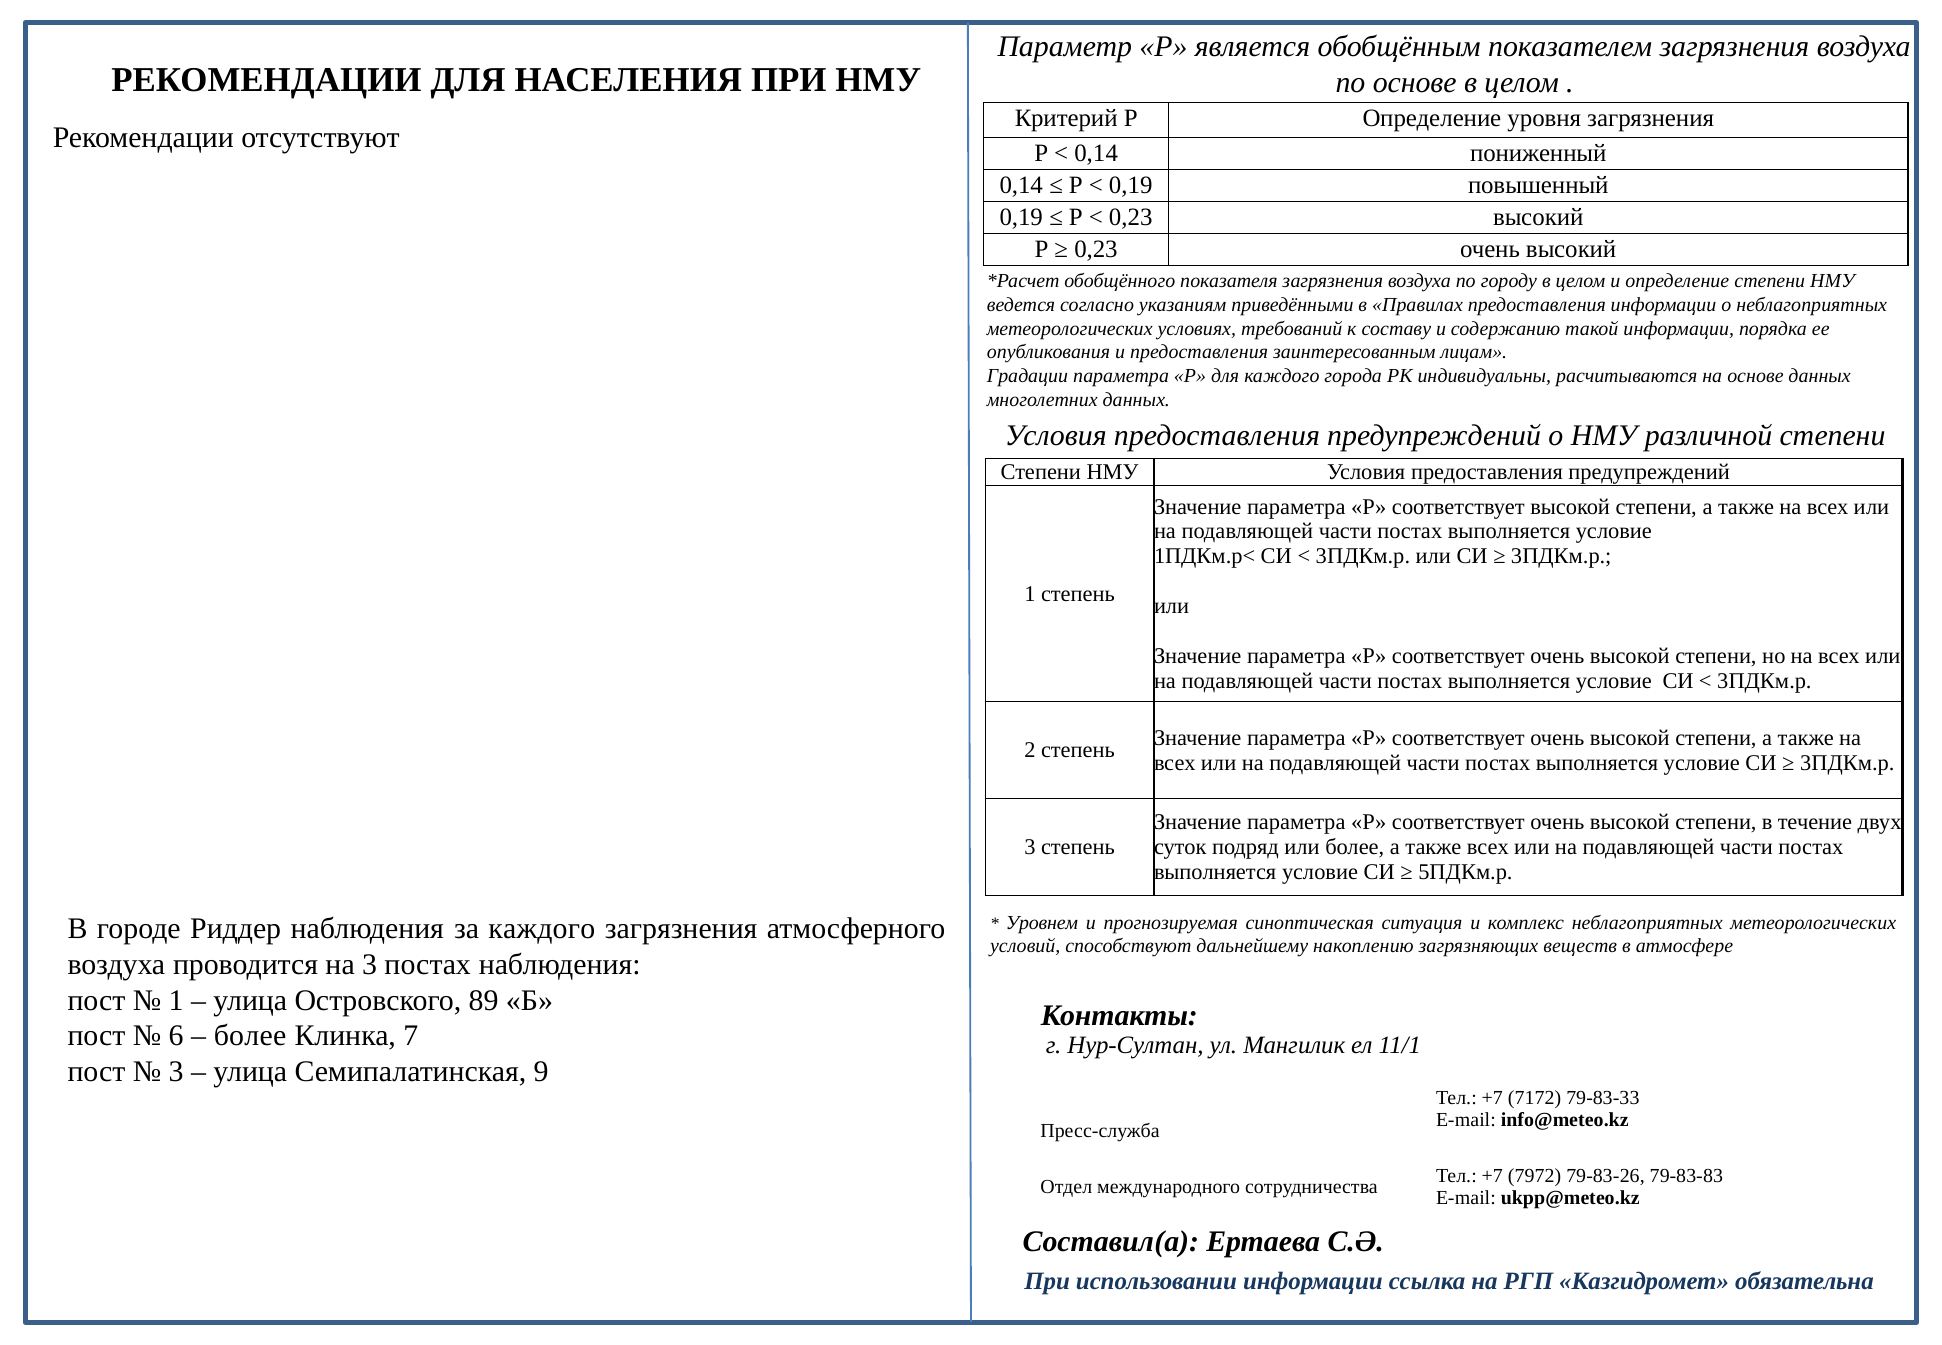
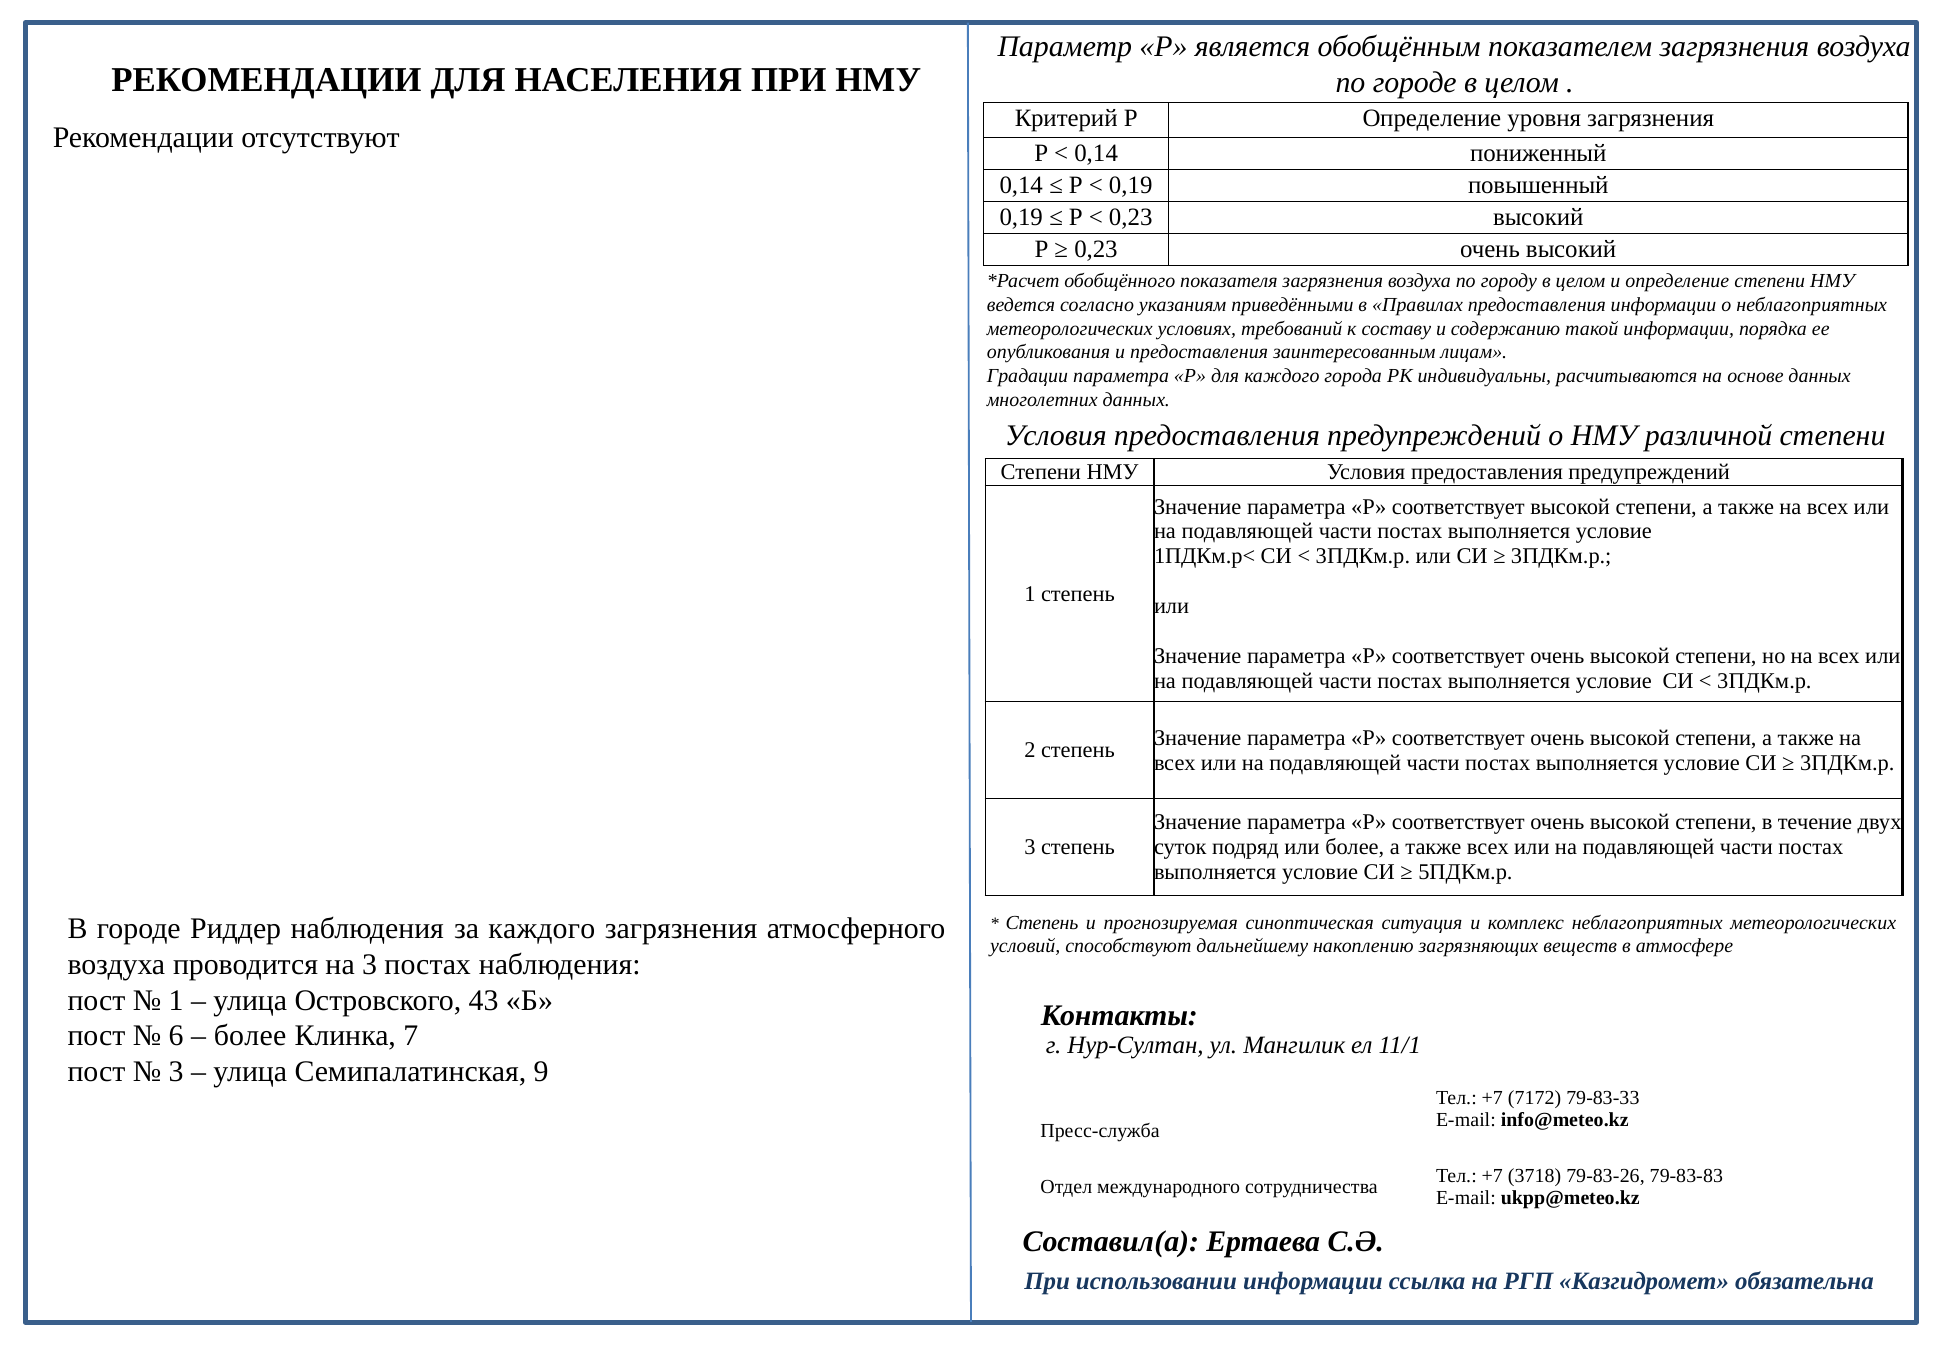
по основе: основе -> городе
Уровнем at (1042, 922): Уровнем -> Степень
89: 89 -> 43
7972: 7972 -> 3718
